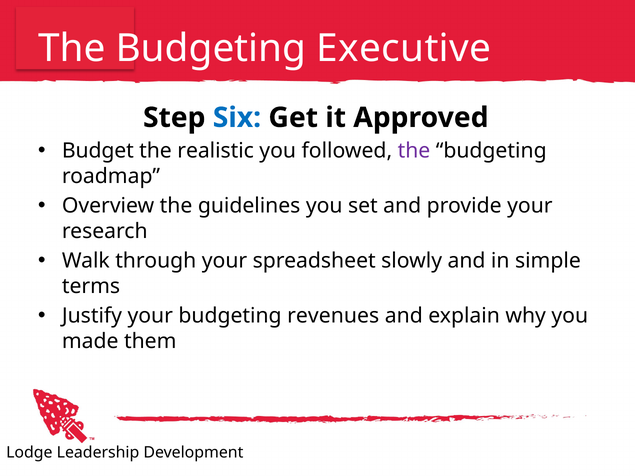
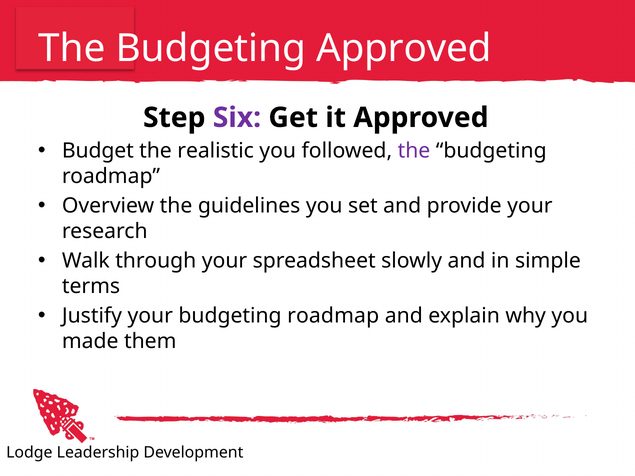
Budgeting Executive: Executive -> Approved
Six colour: blue -> purple
your budgeting revenues: revenues -> roadmap
